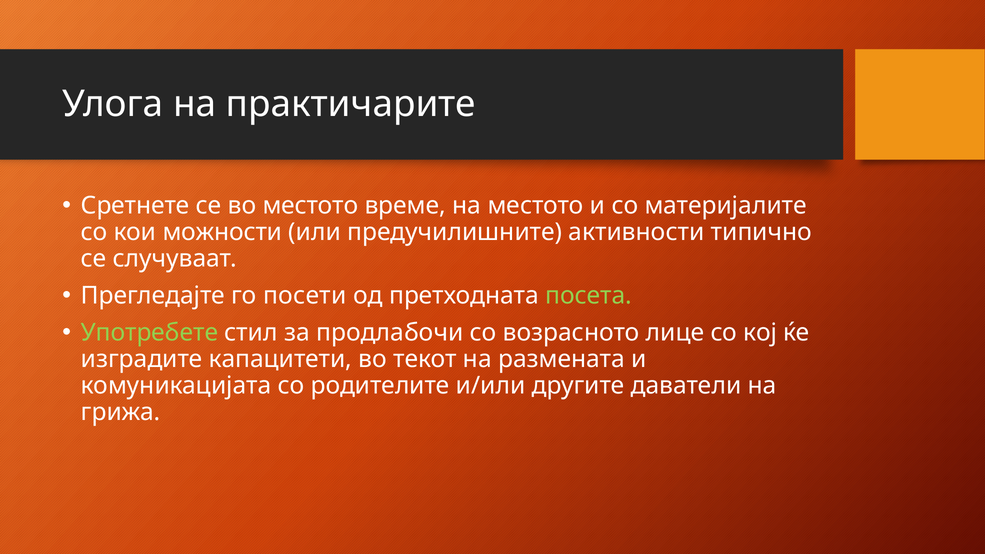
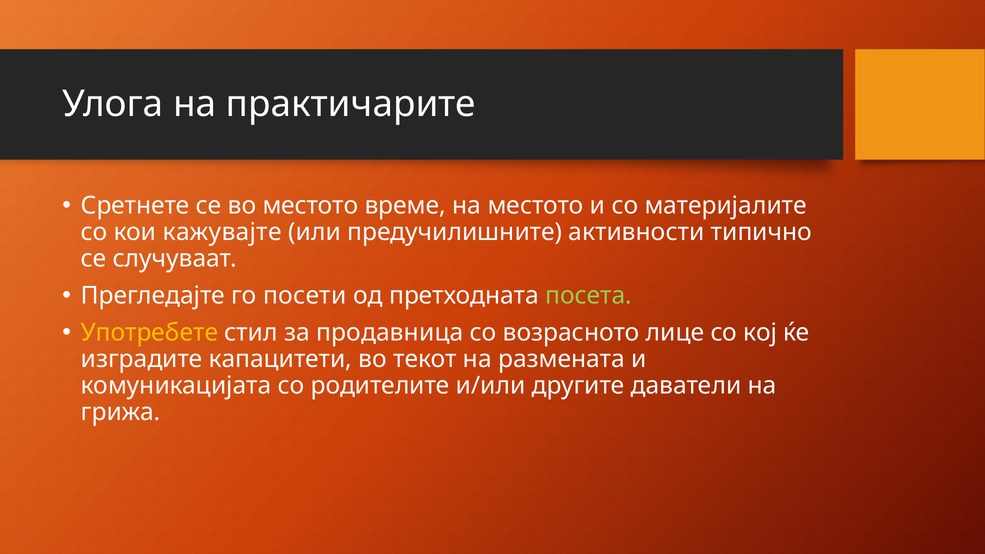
можности: можности -> кажувајте
Употребете colour: light green -> yellow
продлабочи: продлабочи -> продавница
